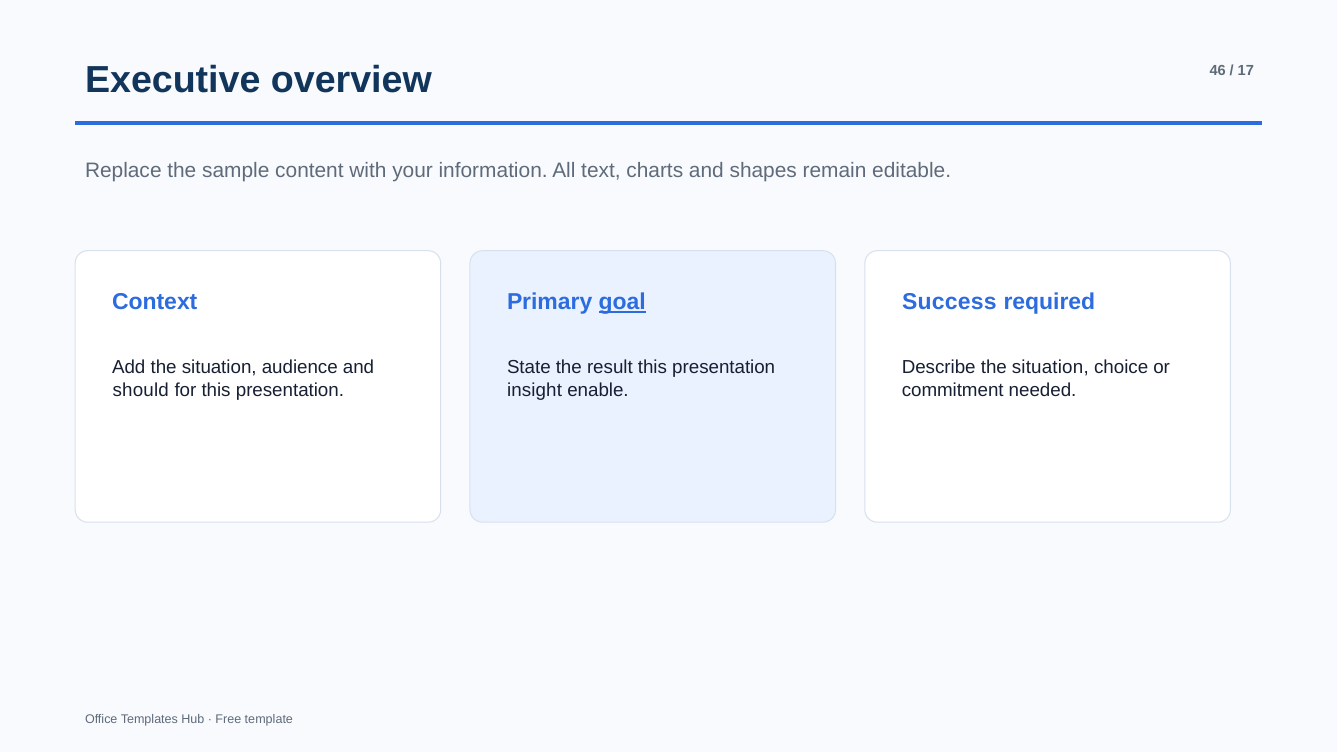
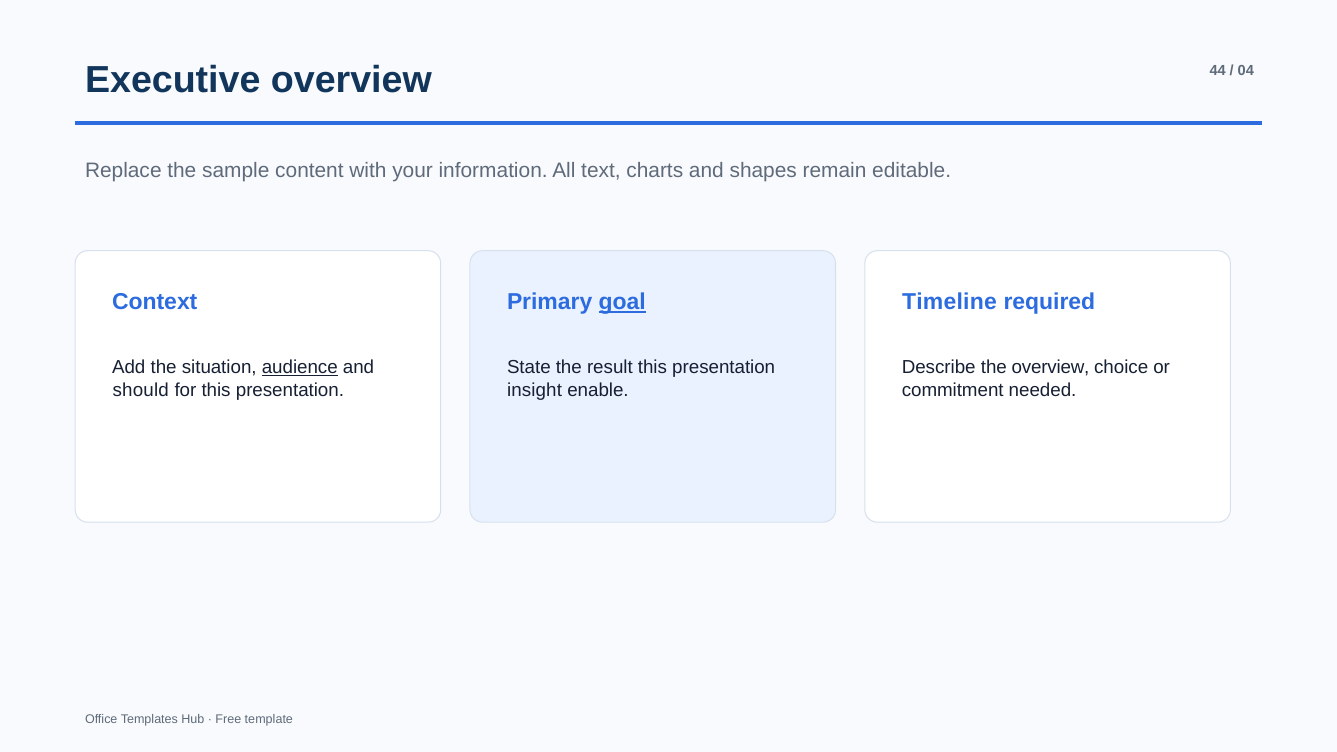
46: 46 -> 44
17: 17 -> 04
Success: Success -> Timeline
audience underline: none -> present
Describe the situation: situation -> overview
